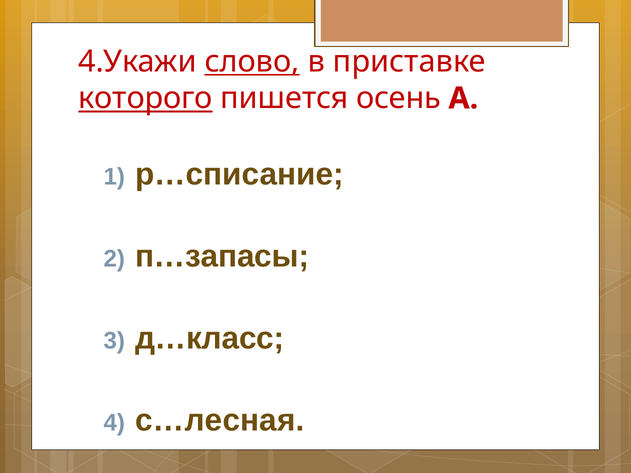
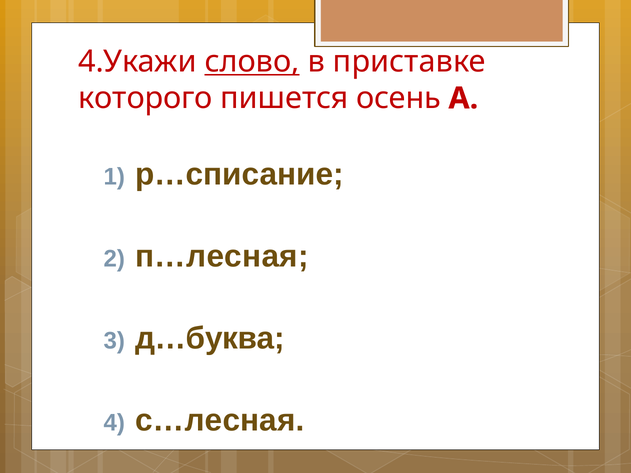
которого underline: present -> none
п…запасы: п…запасы -> п…лесная
д…класс: д…класс -> д…буква
